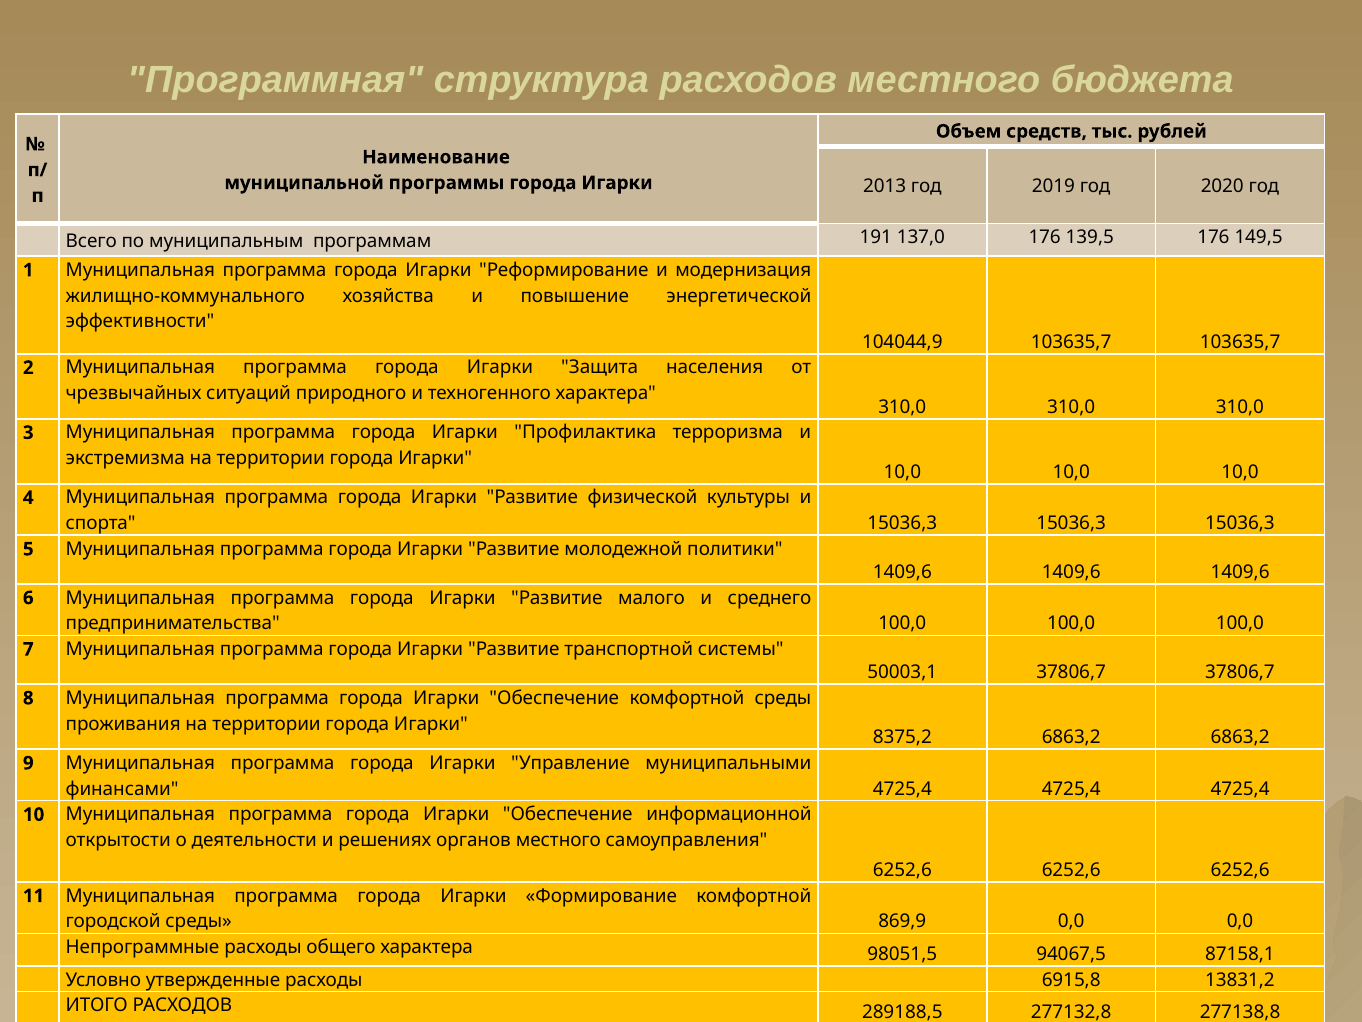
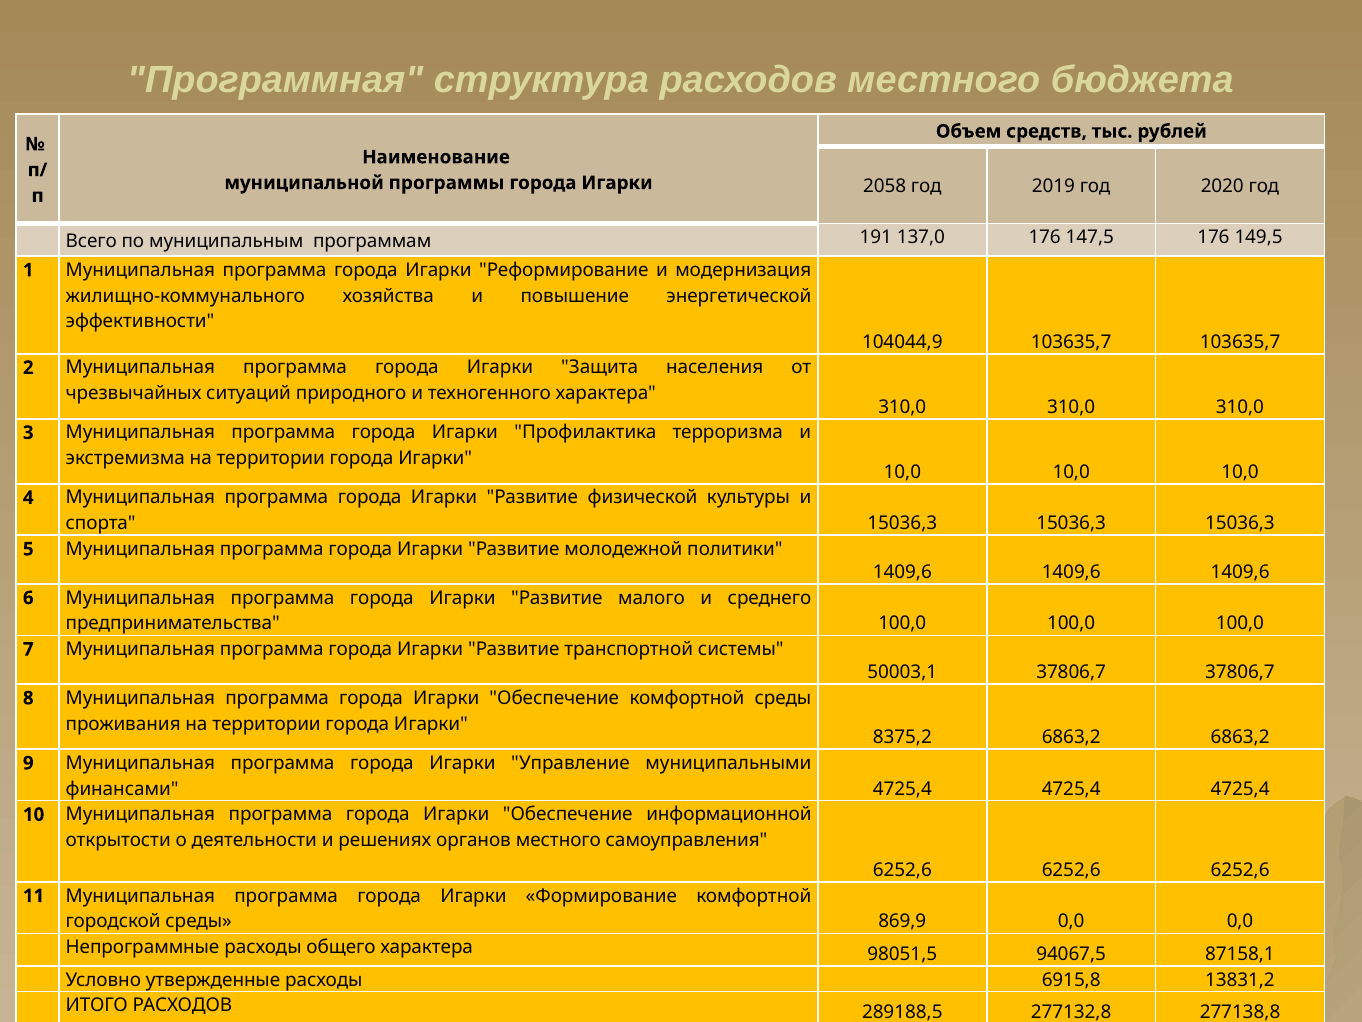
2013: 2013 -> 2058
139,5: 139,5 -> 147,5
